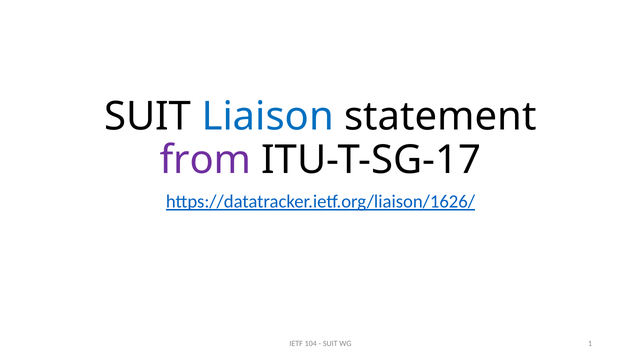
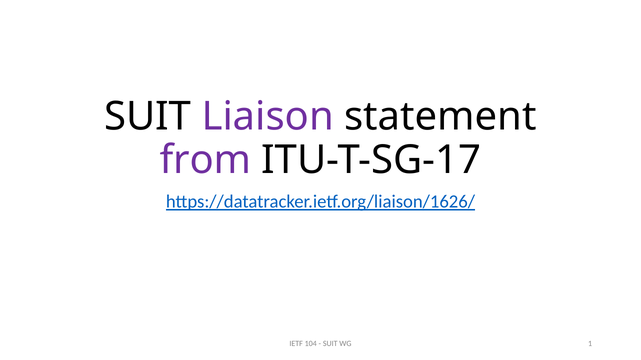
Liaison colour: blue -> purple
